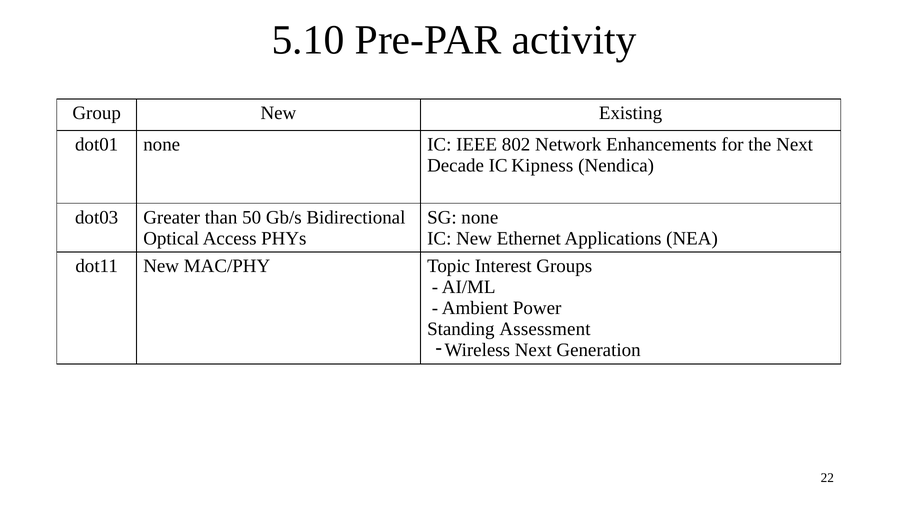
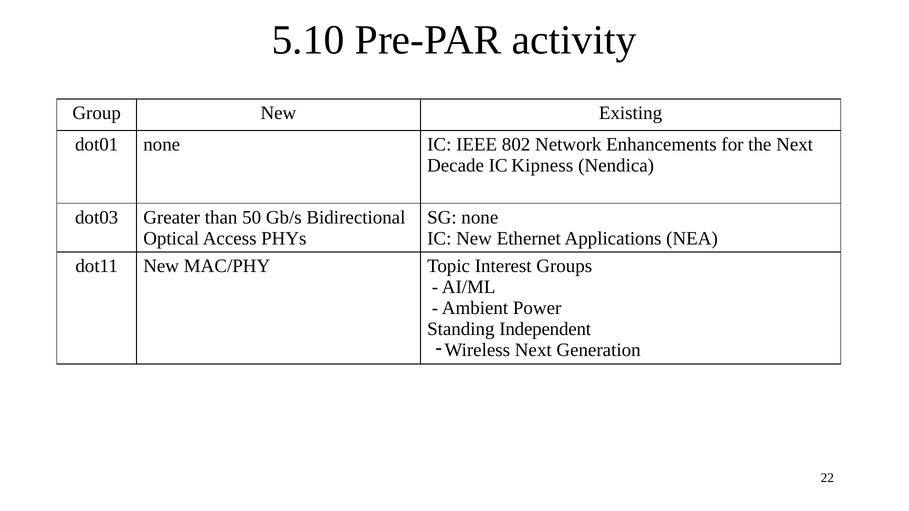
Assessment: Assessment -> Independent
